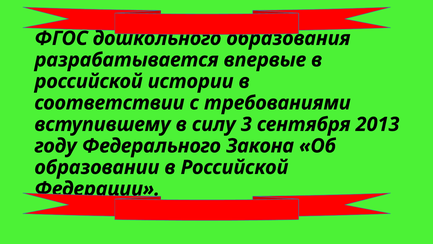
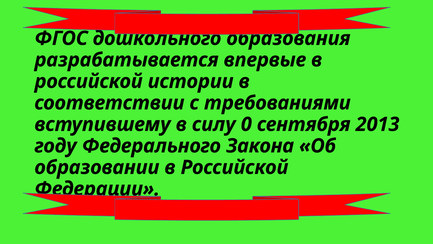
3: 3 -> 0
